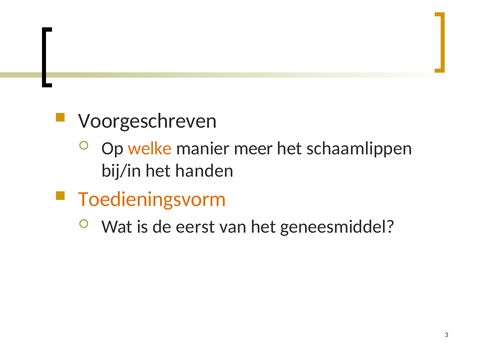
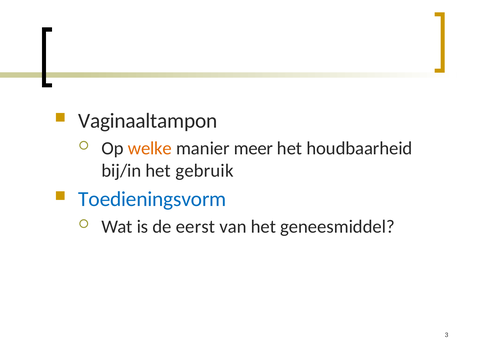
Voorgeschreven: Voorgeschreven -> Vaginaaltampon
schaamlippen: schaamlippen -> houdbaarheid
handen: handen -> gebruik
Toedieningsvorm colour: orange -> blue
